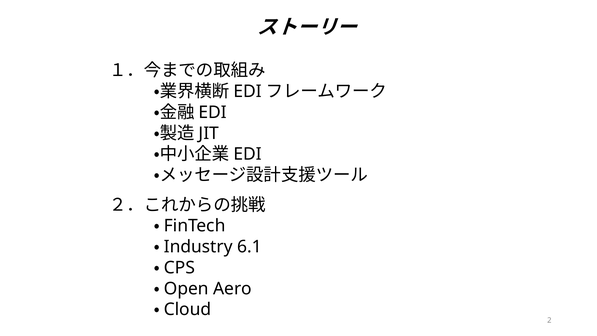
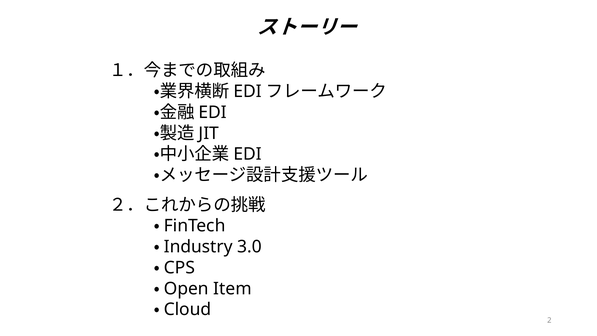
6.1: 6.1 -> 3.0
Aero: Aero -> Item
